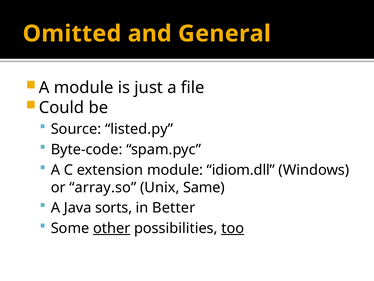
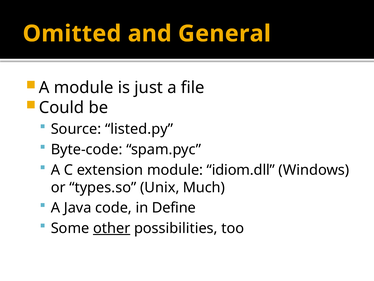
array.so: array.so -> types.so
Same: Same -> Much
sorts: sorts -> code
Better: Better -> Define
too underline: present -> none
